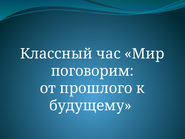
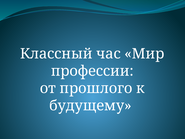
поговорим: поговорим -> профессии
